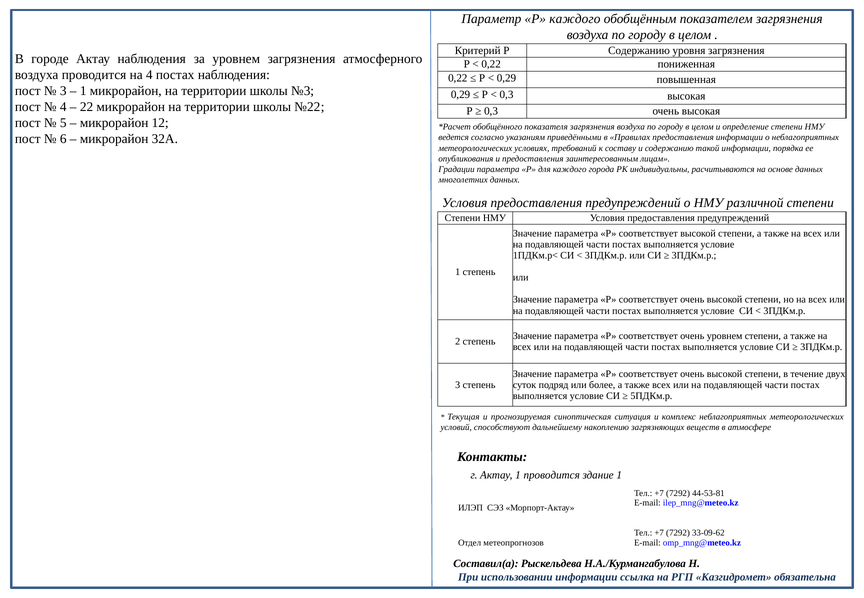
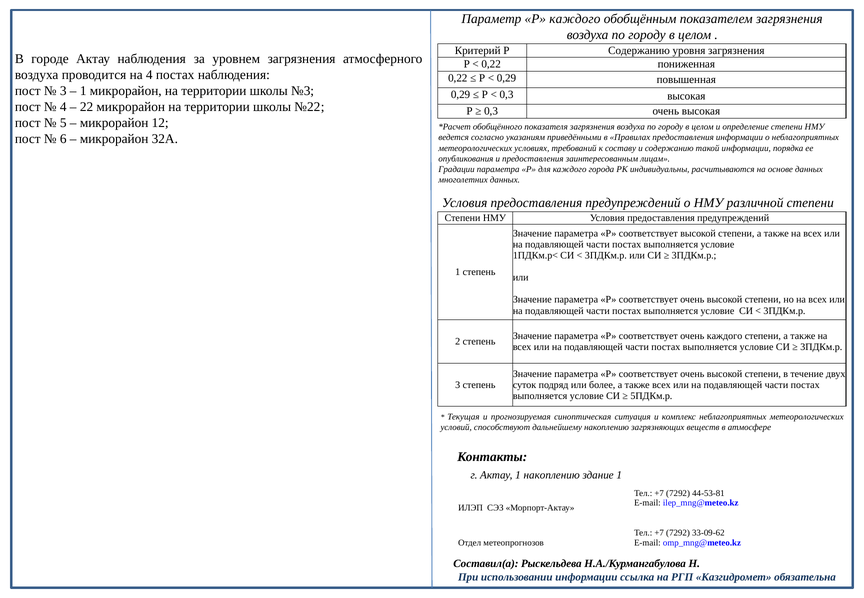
очень уровнем: уровнем -> каждого
1 проводится: проводится -> накоплению
